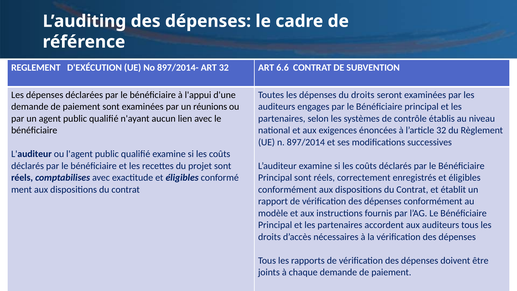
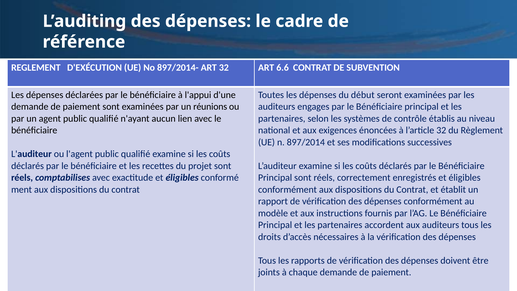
du droits: droits -> début
